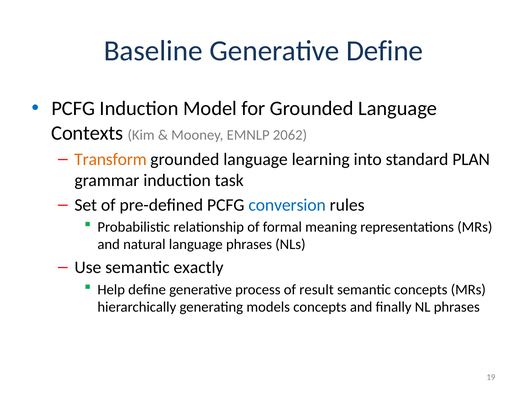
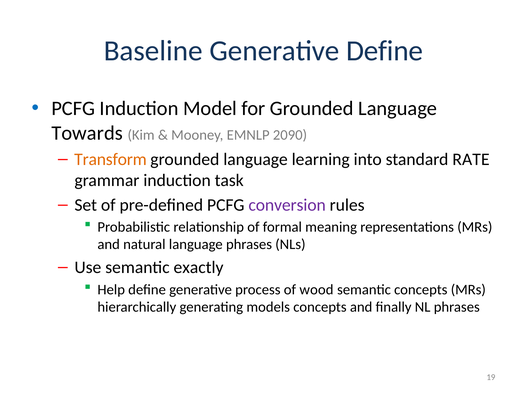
Contexts: Contexts -> Towards
2062: 2062 -> 2090
PLAN: PLAN -> RATE
conversion colour: blue -> purple
result: result -> wood
